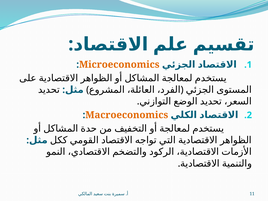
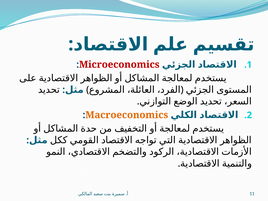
Microeconomics colour: orange -> red
